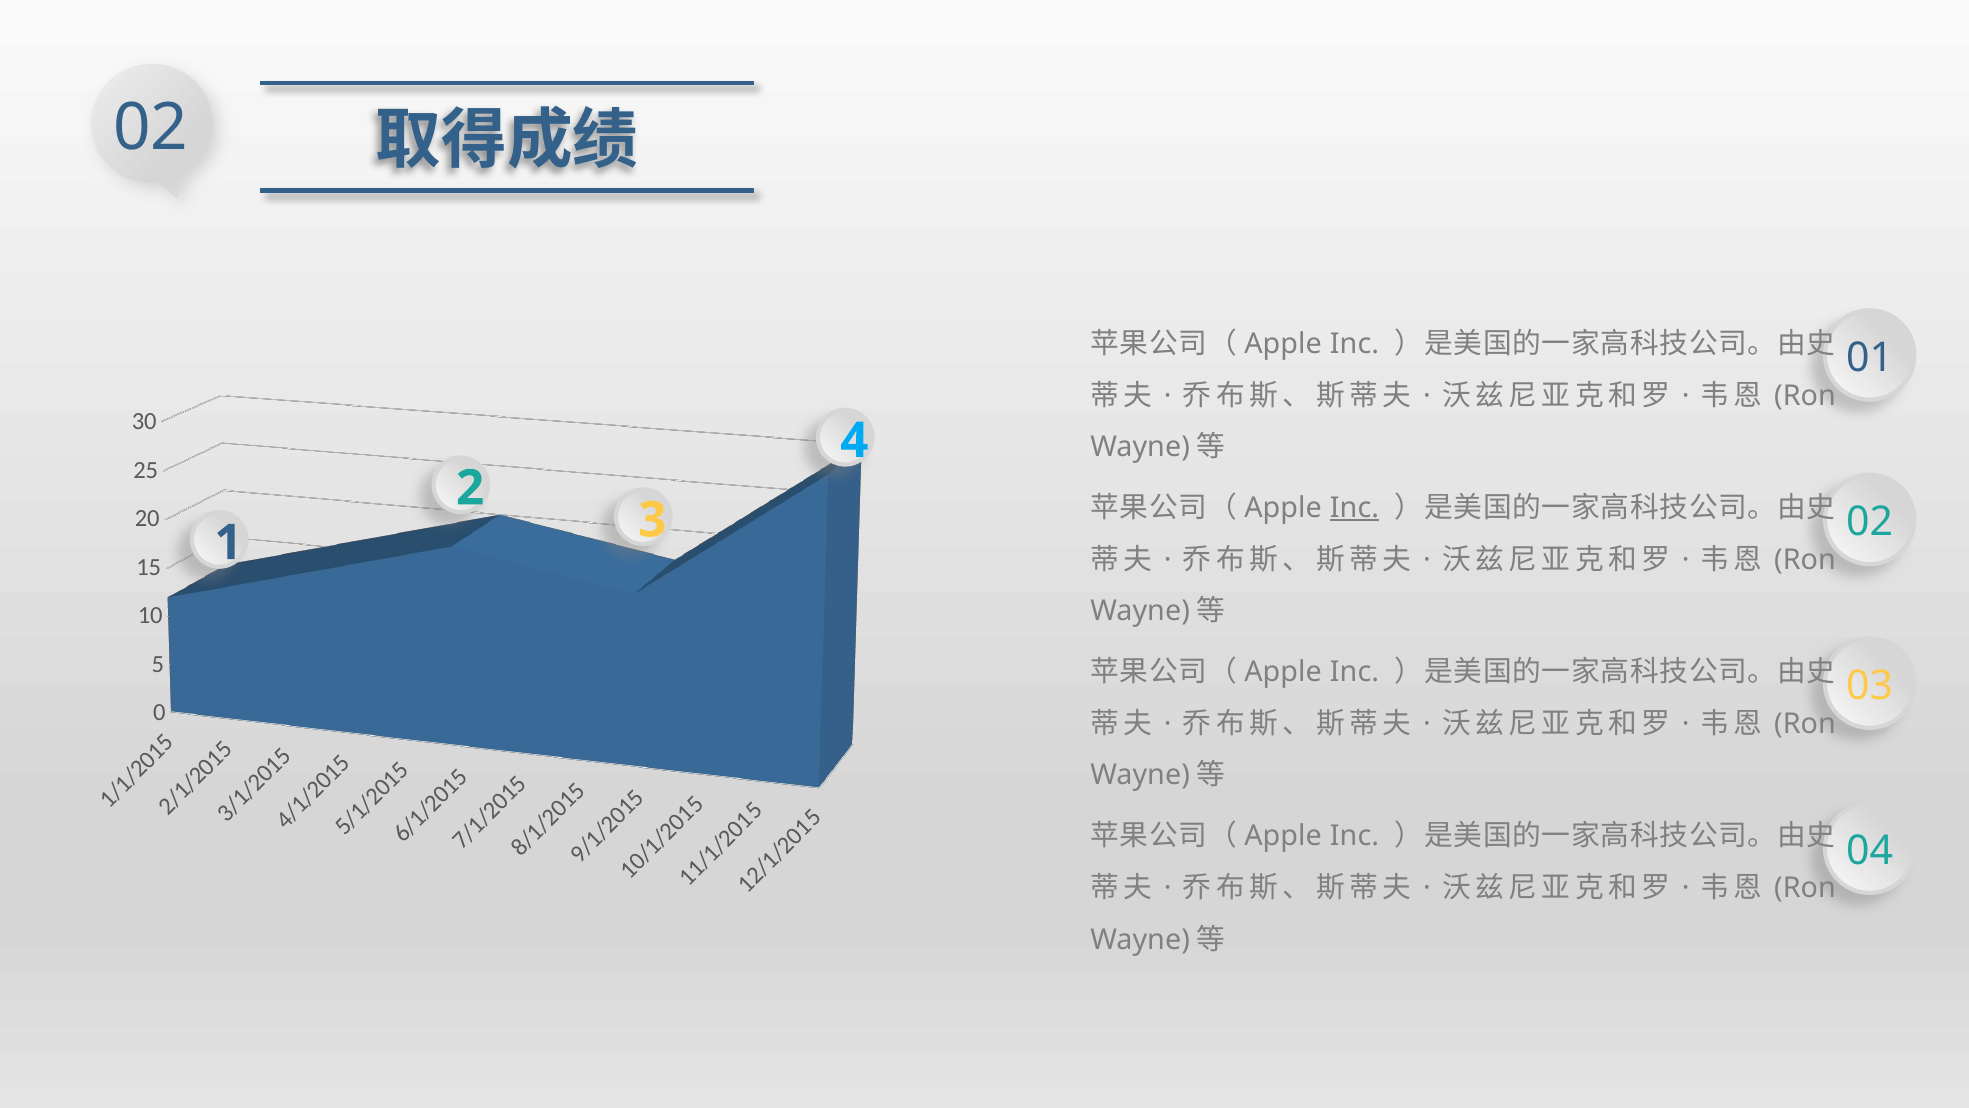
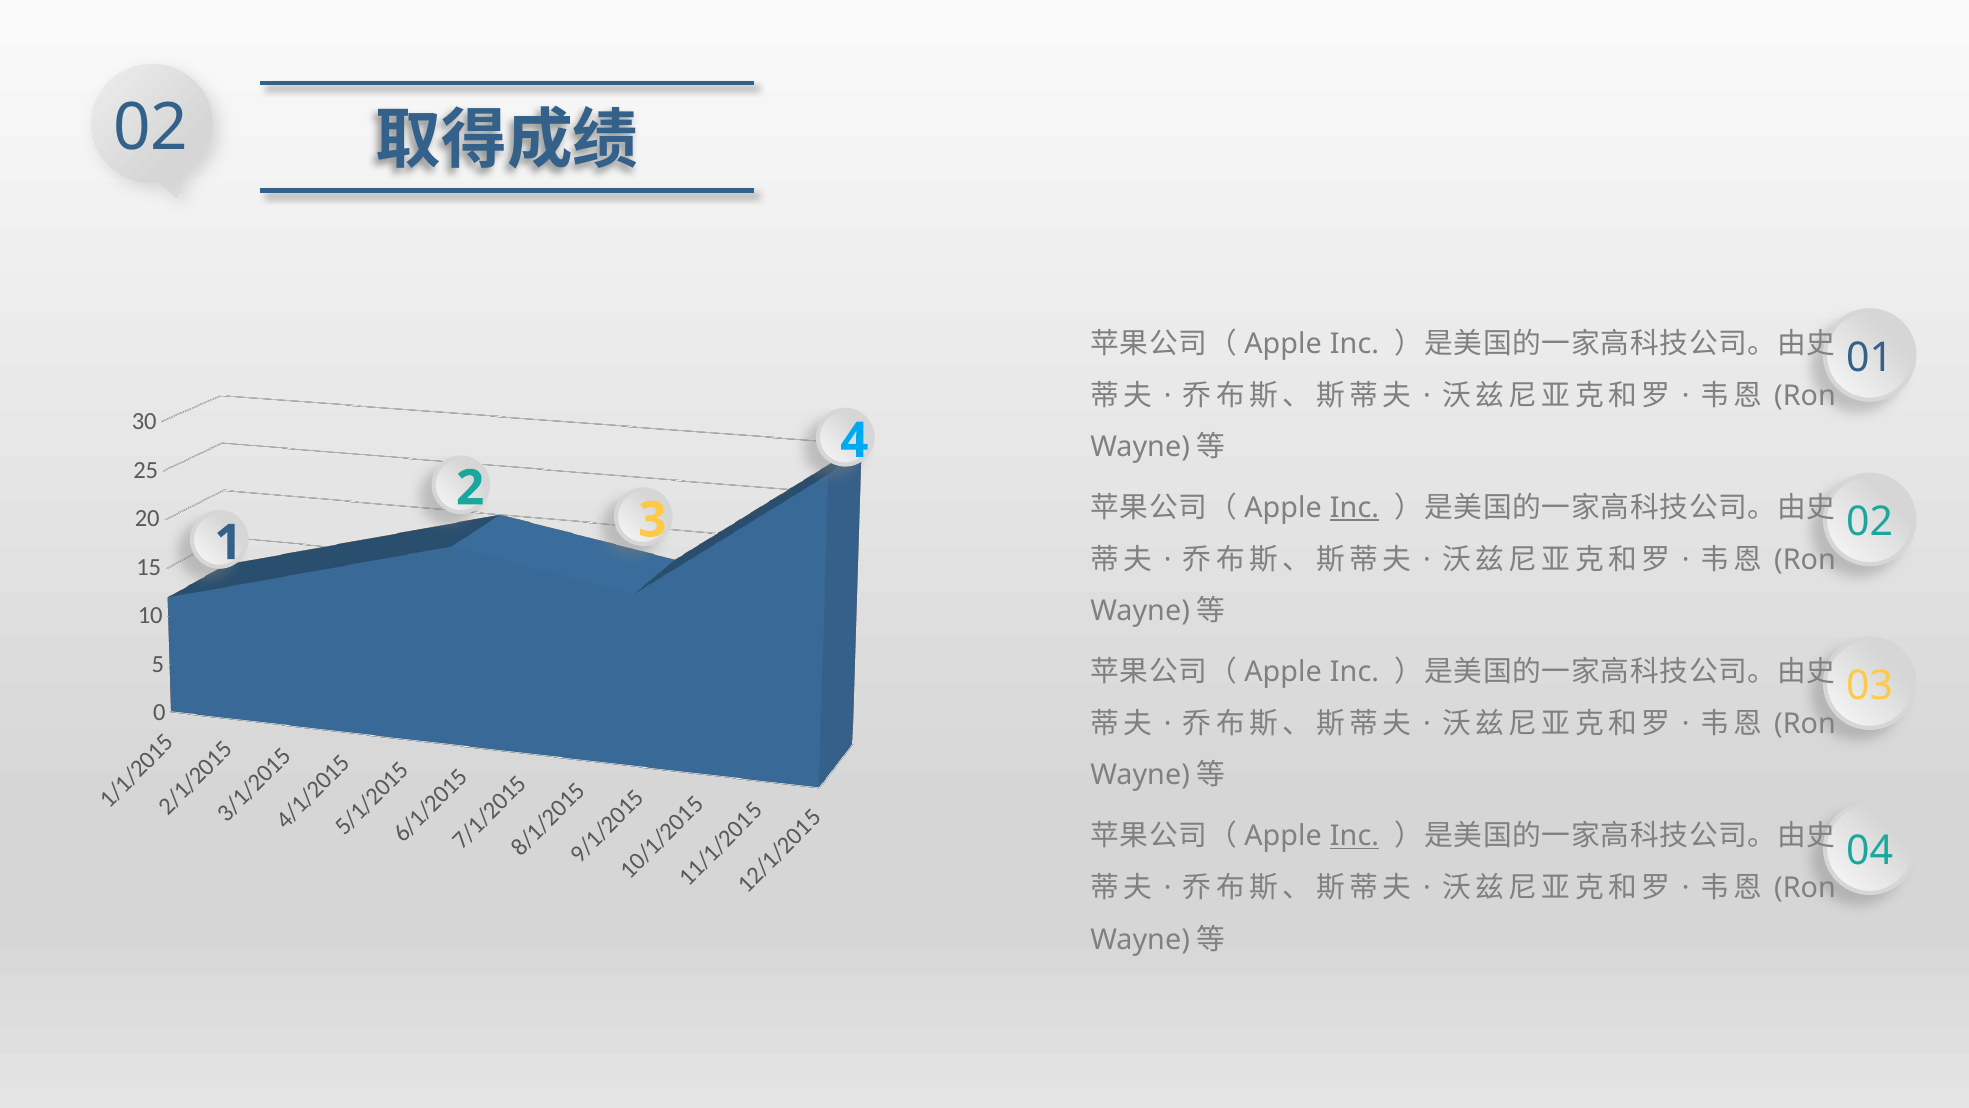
Inc at (1355, 836) underline: none -> present
